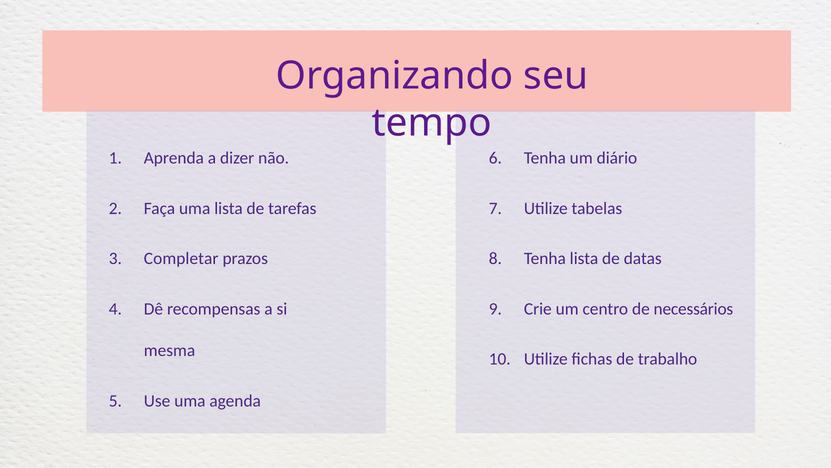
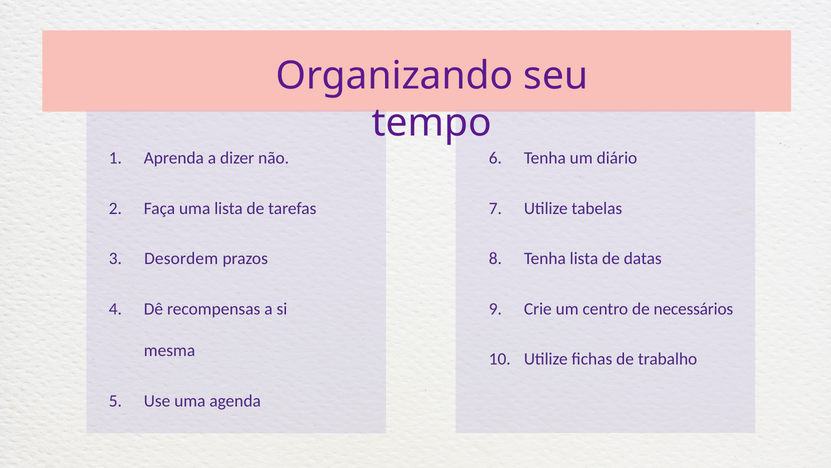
Completar: Completar -> Desordem
